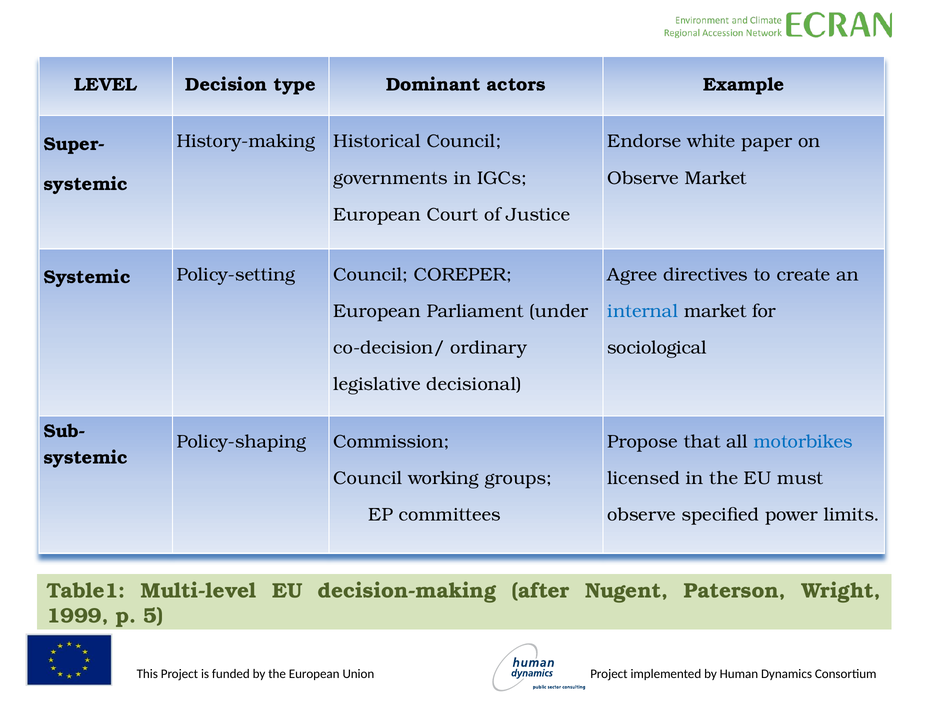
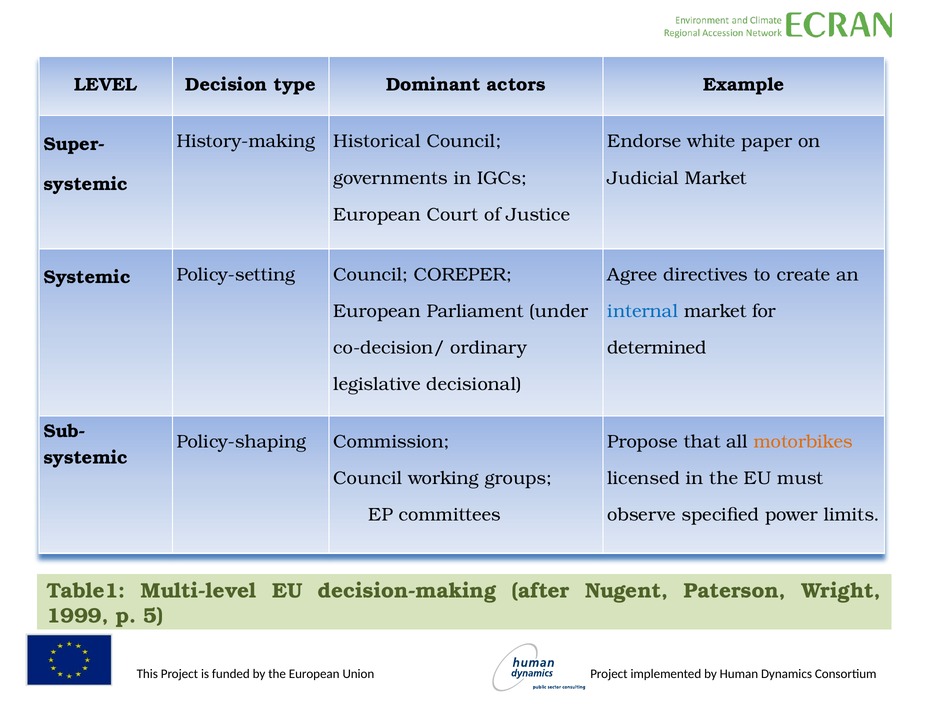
Observe at (643, 178): Observe -> Judicial
sociological: sociological -> determined
motorbikes colour: blue -> orange
